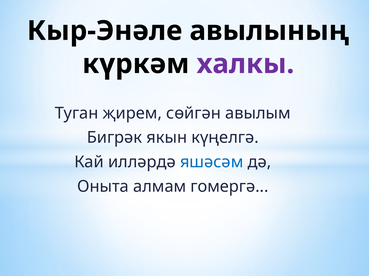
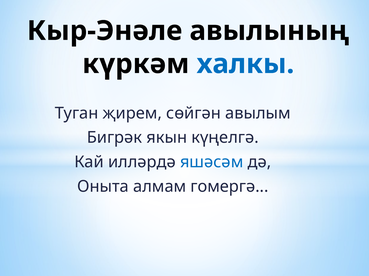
халкы colour: purple -> blue
